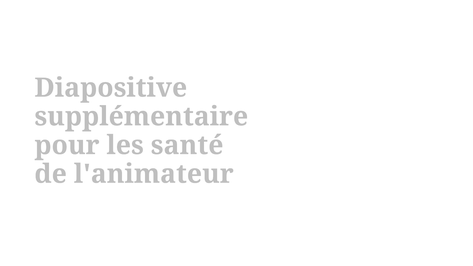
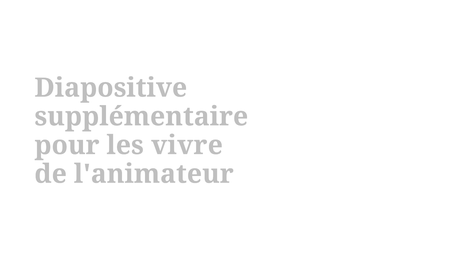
santé: santé -> vivre
